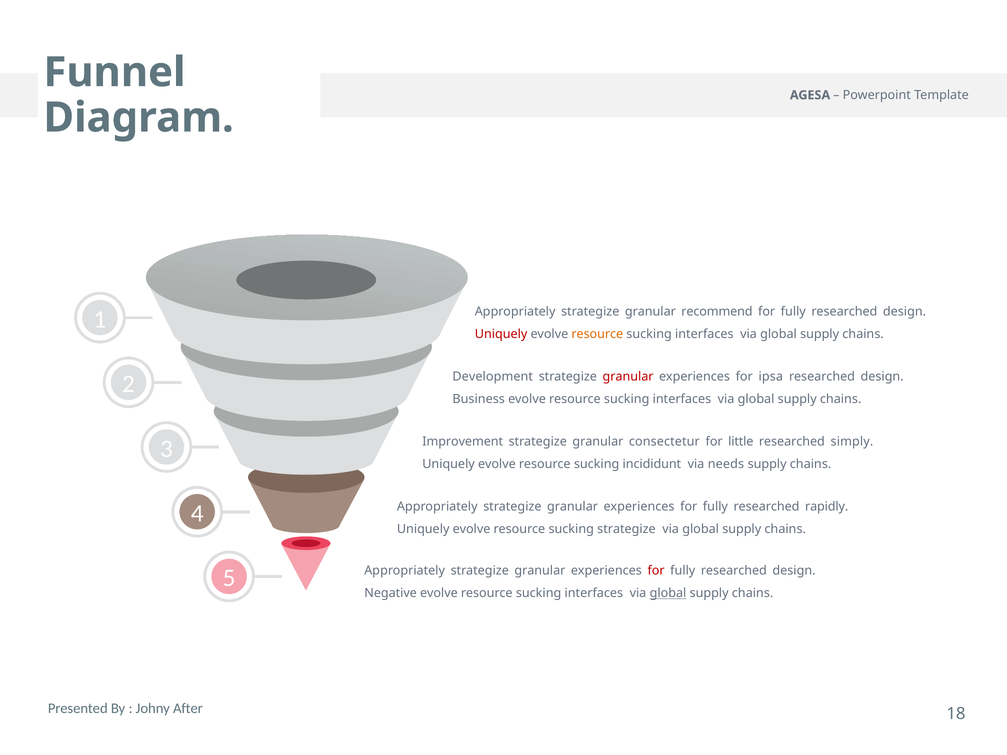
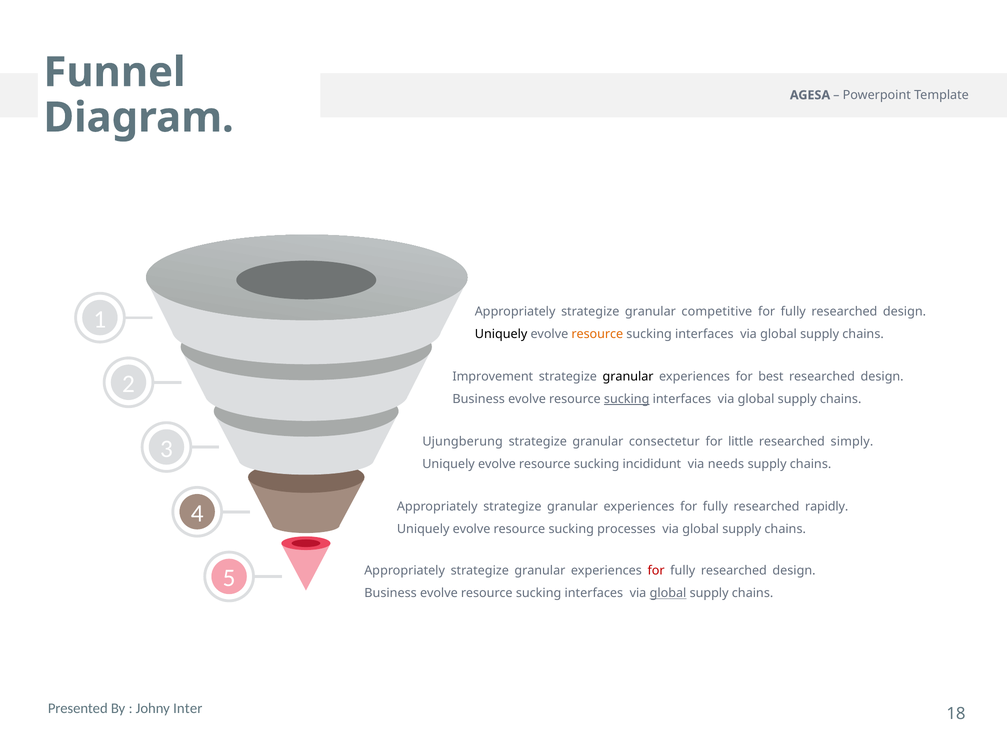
recommend: recommend -> competitive
Uniquely at (501, 334) colour: red -> black
Development: Development -> Improvement
granular at (628, 377) colour: red -> black
ipsa: ipsa -> best
sucking at (627, 399) underline: none -> present
Improvement: Improvement -> Ujungberung
sucking strategize: strategize -> processes
Negative at (391, 593): Negative -> Business
After: After -> Inter
